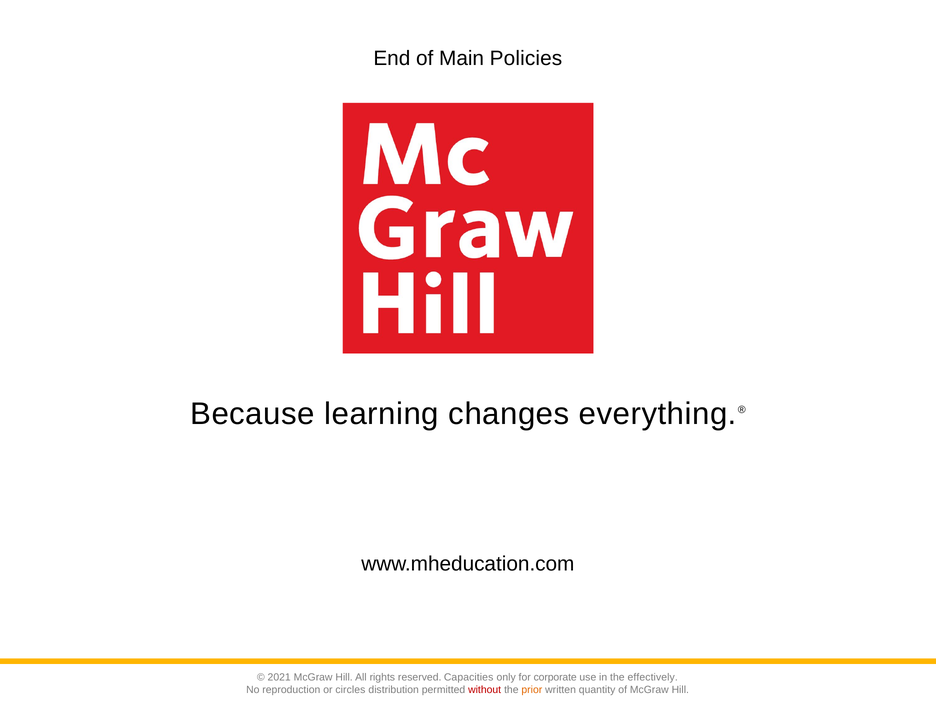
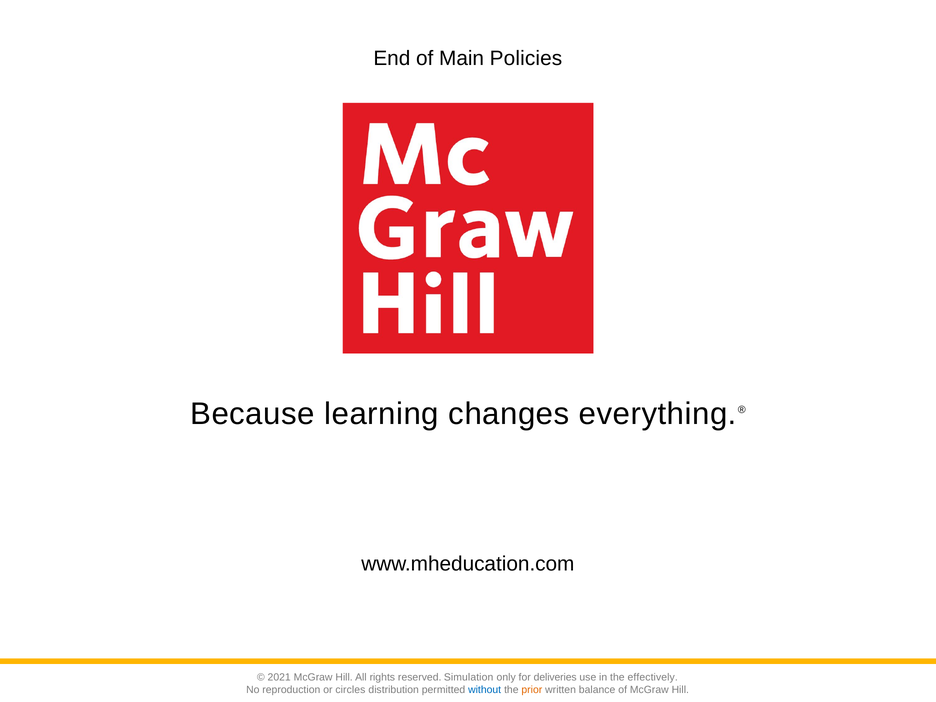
Capacities: Capacities -> Simulation
corporate: corporate -> deliveries
without colour: red -> blue
quantity: quantity -> balance
